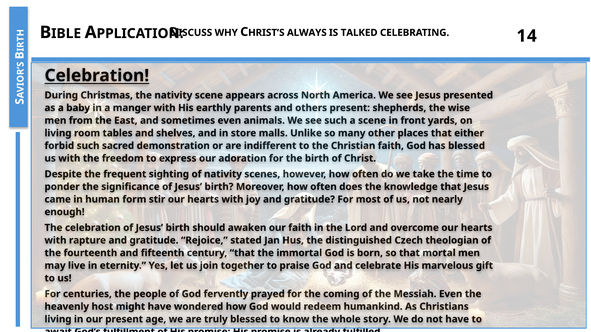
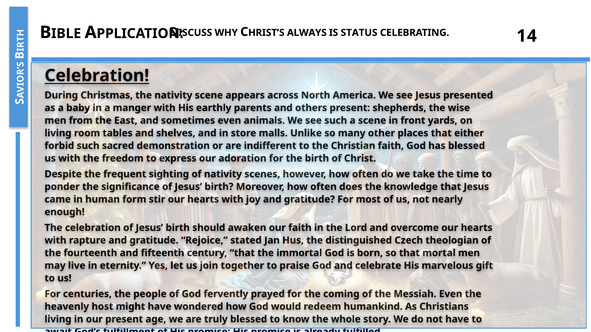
TALKED: TALKED -> STATUS
